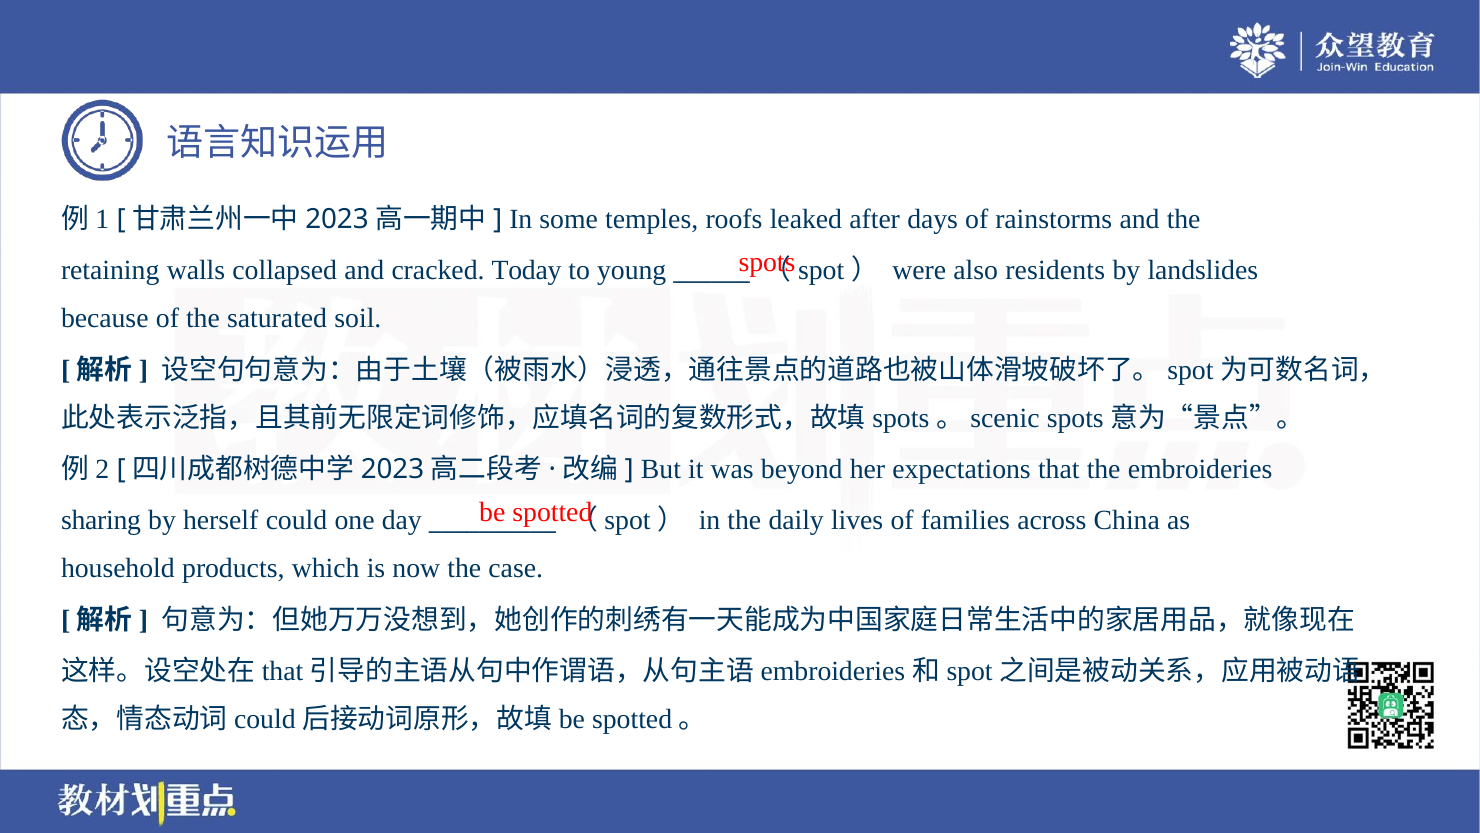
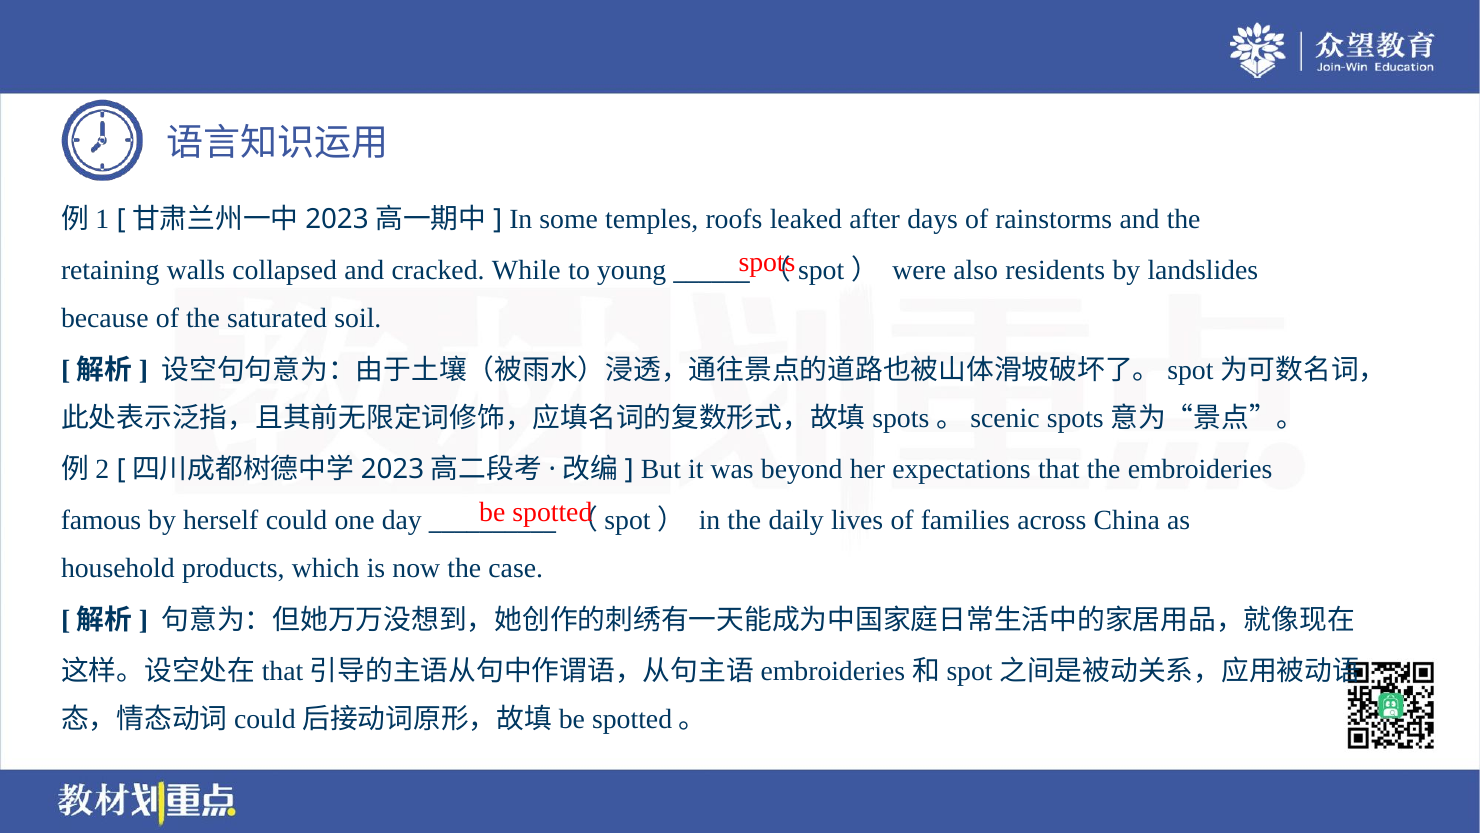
Today: Today -> While
sharing: sharing -> famous
